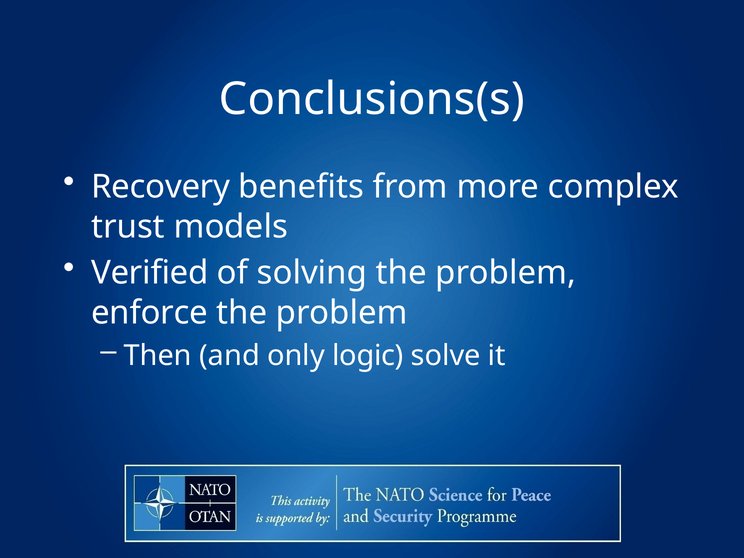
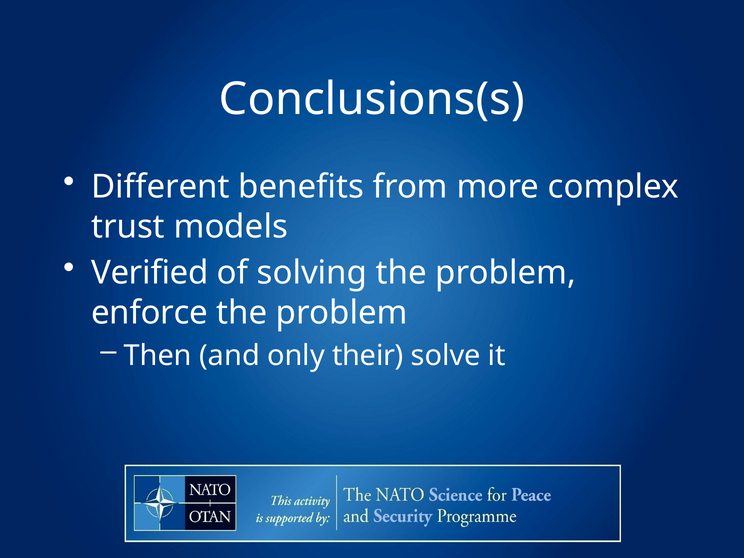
Recovery: Recovery -> Different
logic: logic -> their
